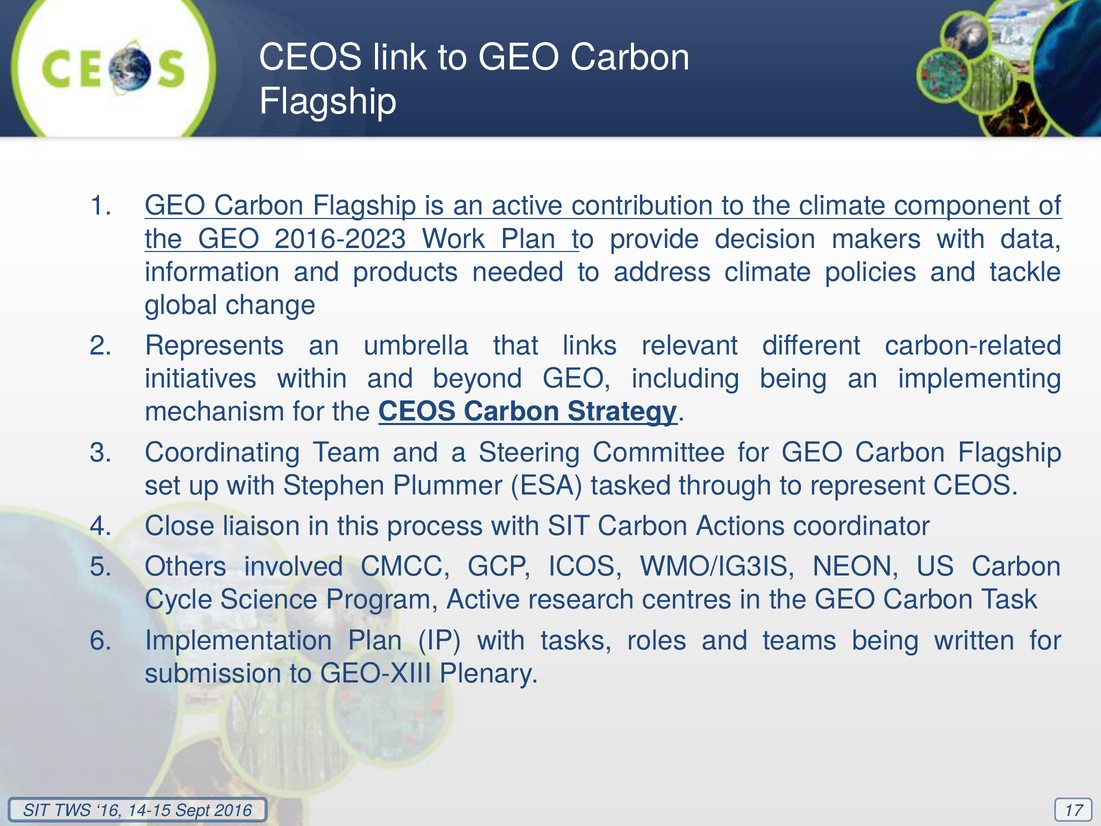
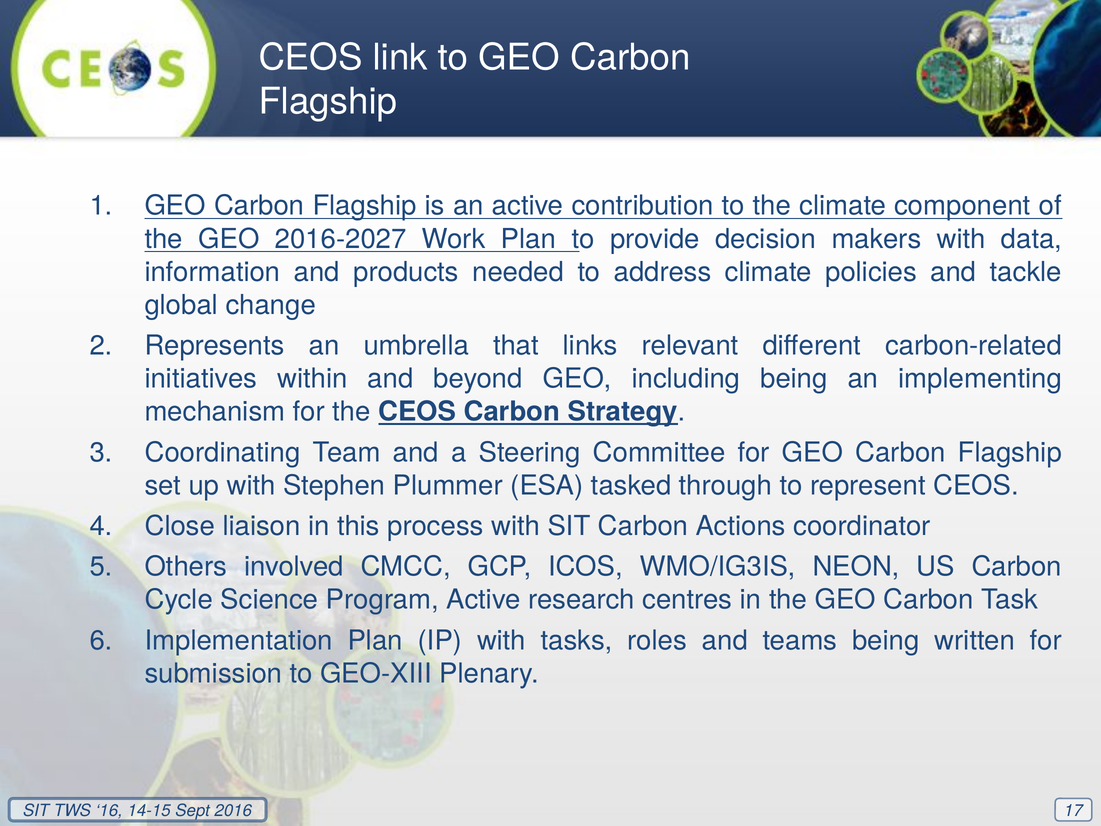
2016-2023: 2016-2023 -> 2016-2027
